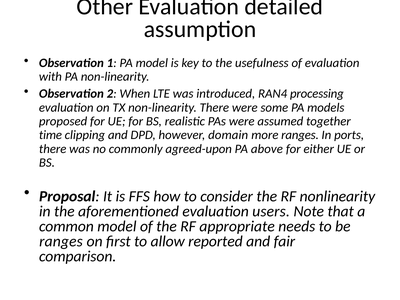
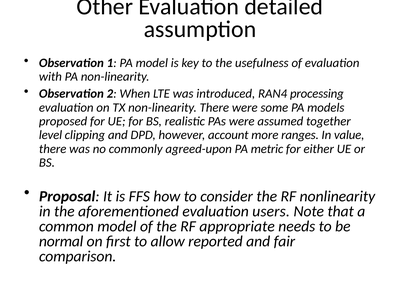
time: time -> level
domain: domain -> account
ports: ports -> value
above: above -> metric
ranges at (61, 241): ranges -> normal
